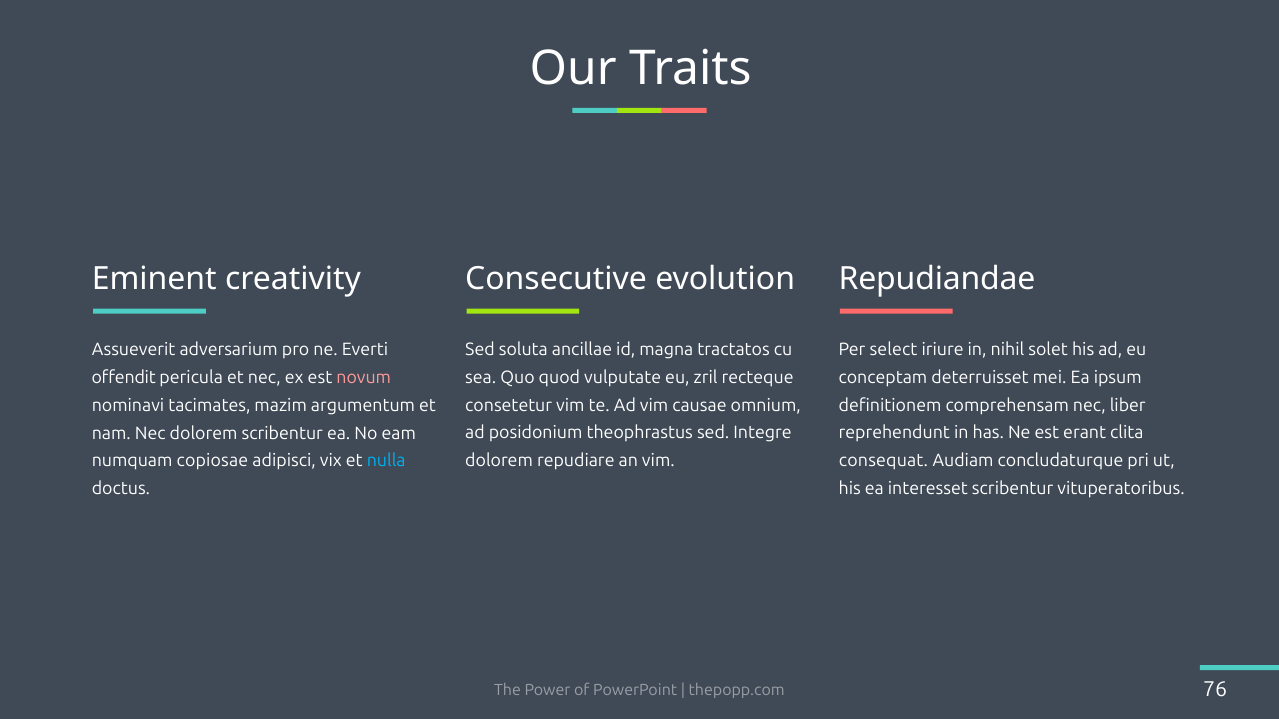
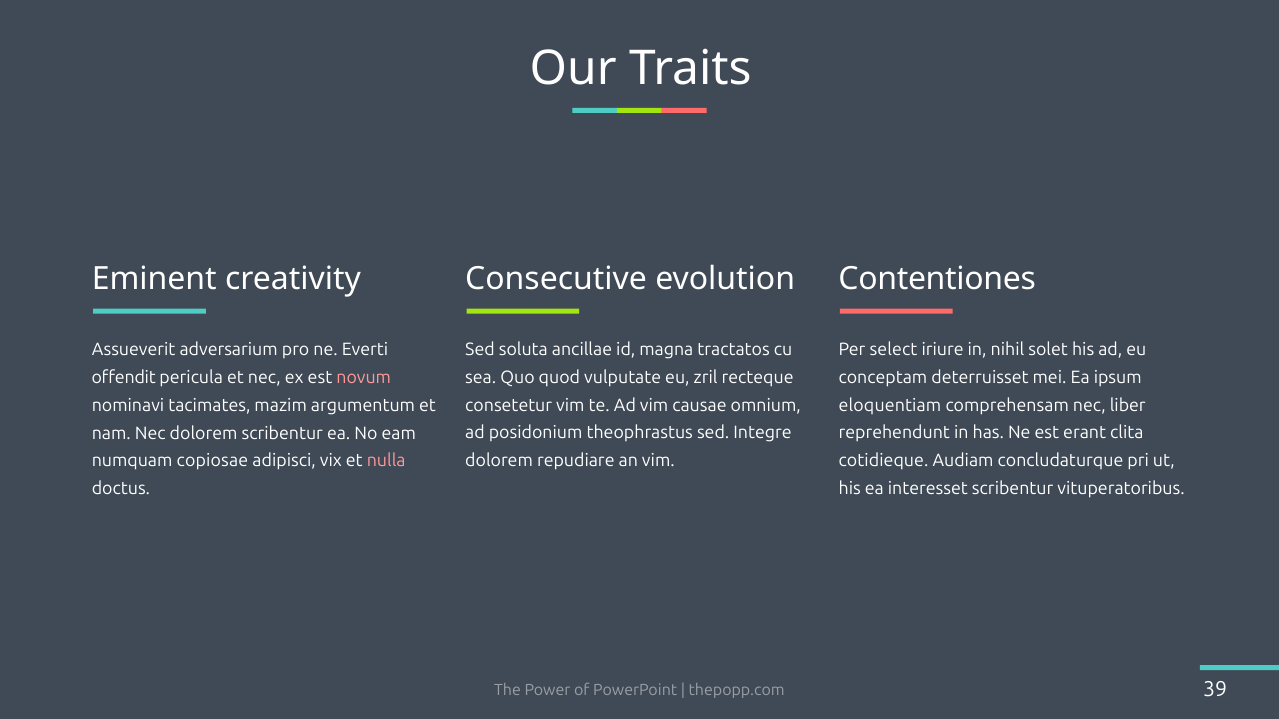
Repudiandae: Repudiandae -> Contentiones
definitionem: definitionem -> eloquentiam
consequat: consequat -> cotidieque
nulla colour: light blue -> pink
76: 76 -> 39
